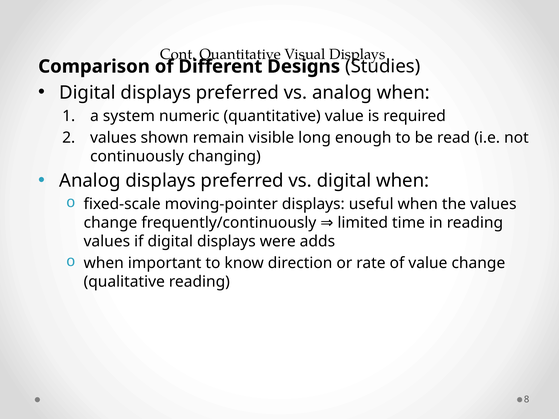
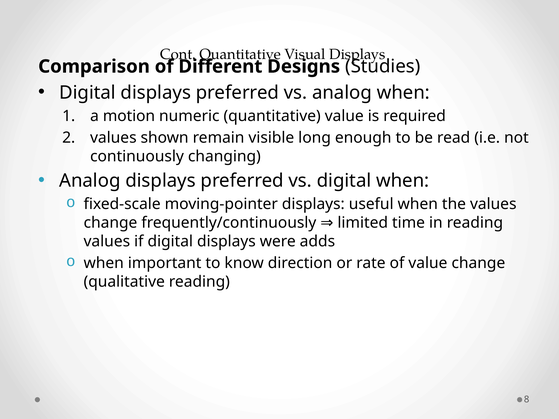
system: system -> motion
